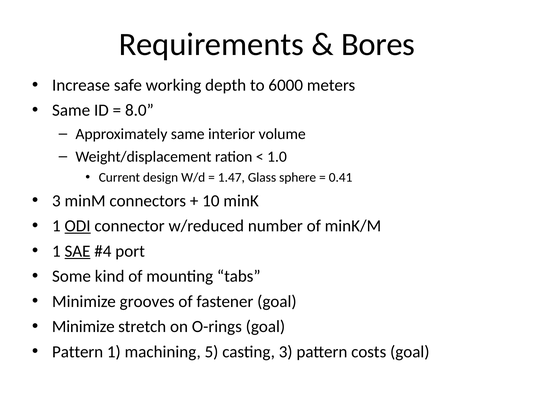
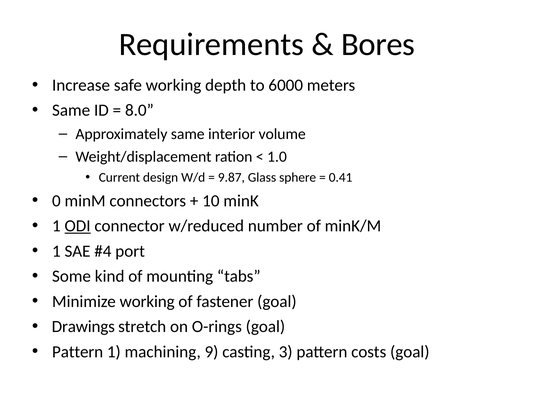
1.47: 1.47 -> 9.87
3 at (56, 201): 3 -> 0
SAE underline: present -> none
Minimize grooves: grooves -> working
Minimize at (83, 327): Minimize -> Drawings
5: 5 -> 9
